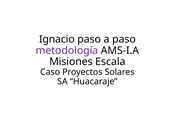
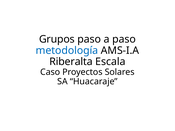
Ignacio: Ignacio -> Grupos
metodología colour: purple -> blue
Misiones: Misiones -> Riberalta
